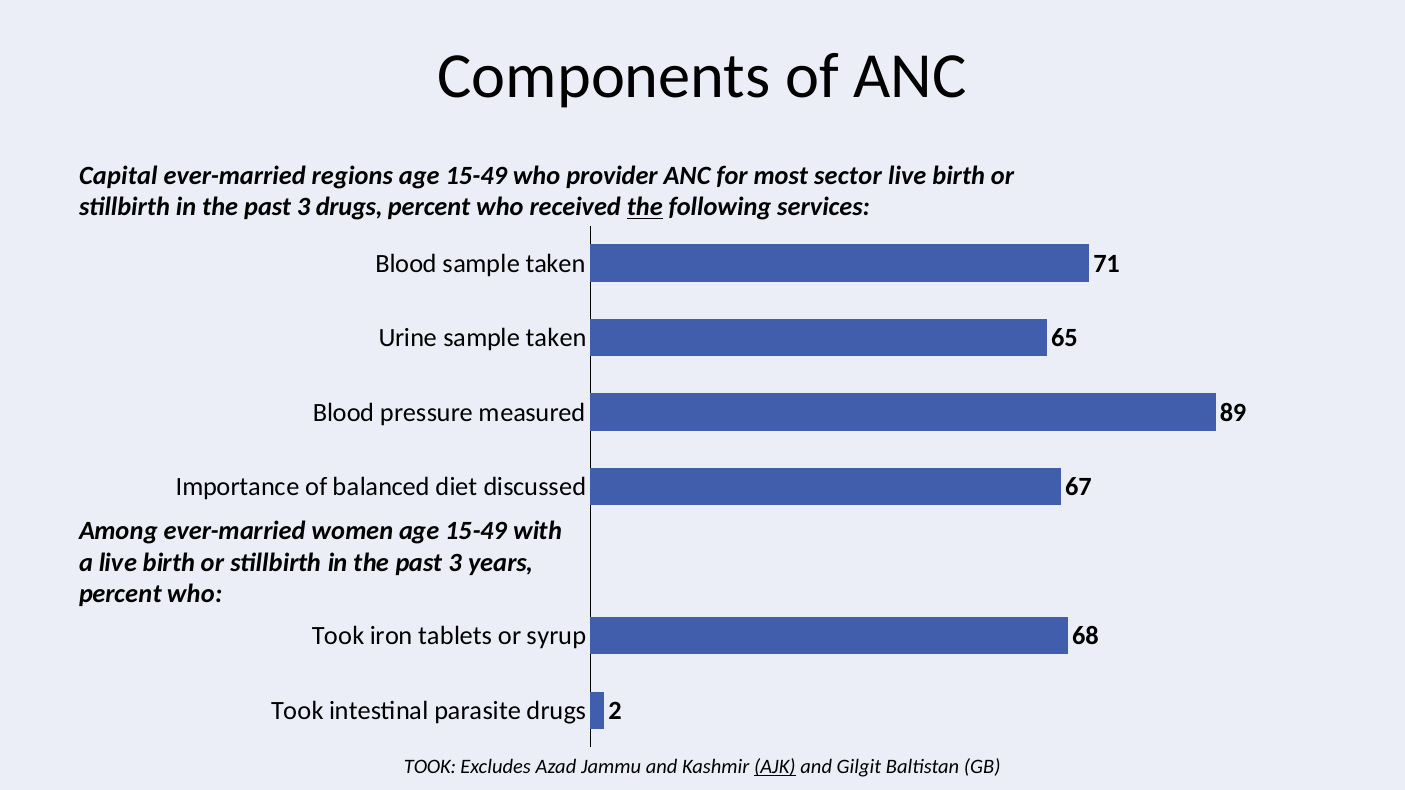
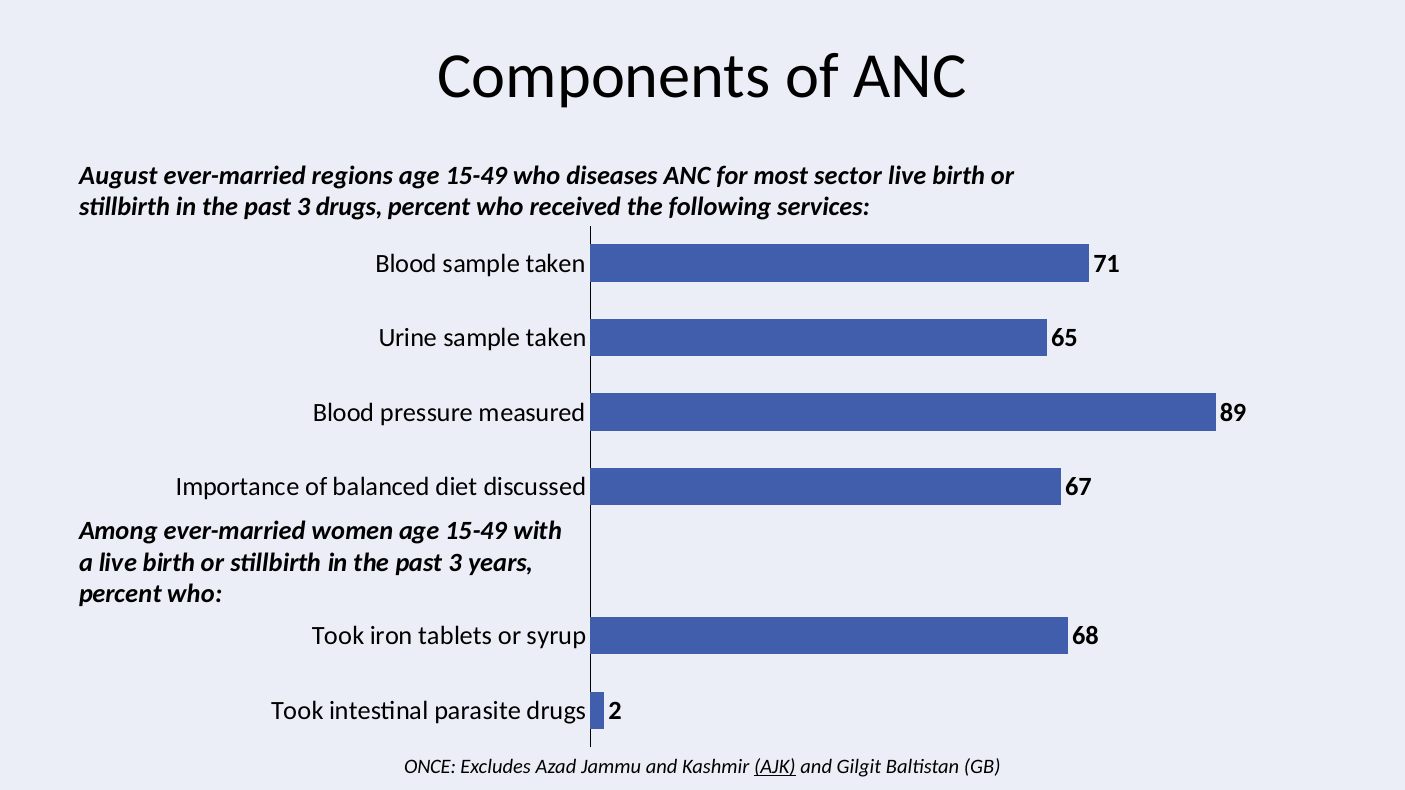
Capital: Capital -> August
provider: provider -> diseases
the at (645, 207) underline: present -> none
TOOK at (430, 767): TOOK -> ONCE
